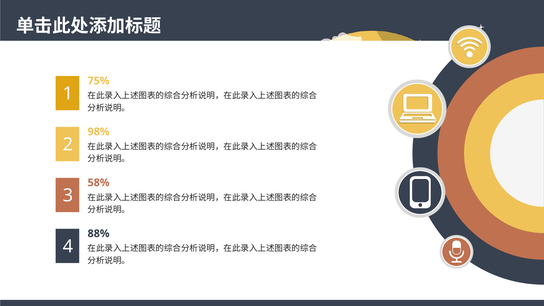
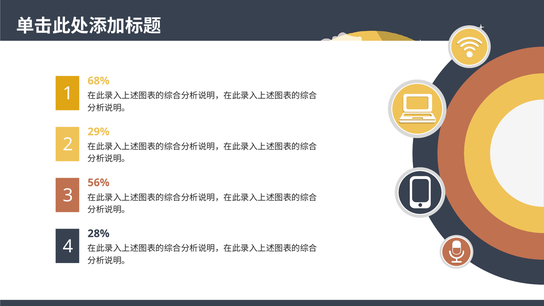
75%: 75% -> 68%
98%: 98% -> 29%
58%: 58% -> 56%
88%: 88% -> 28%
